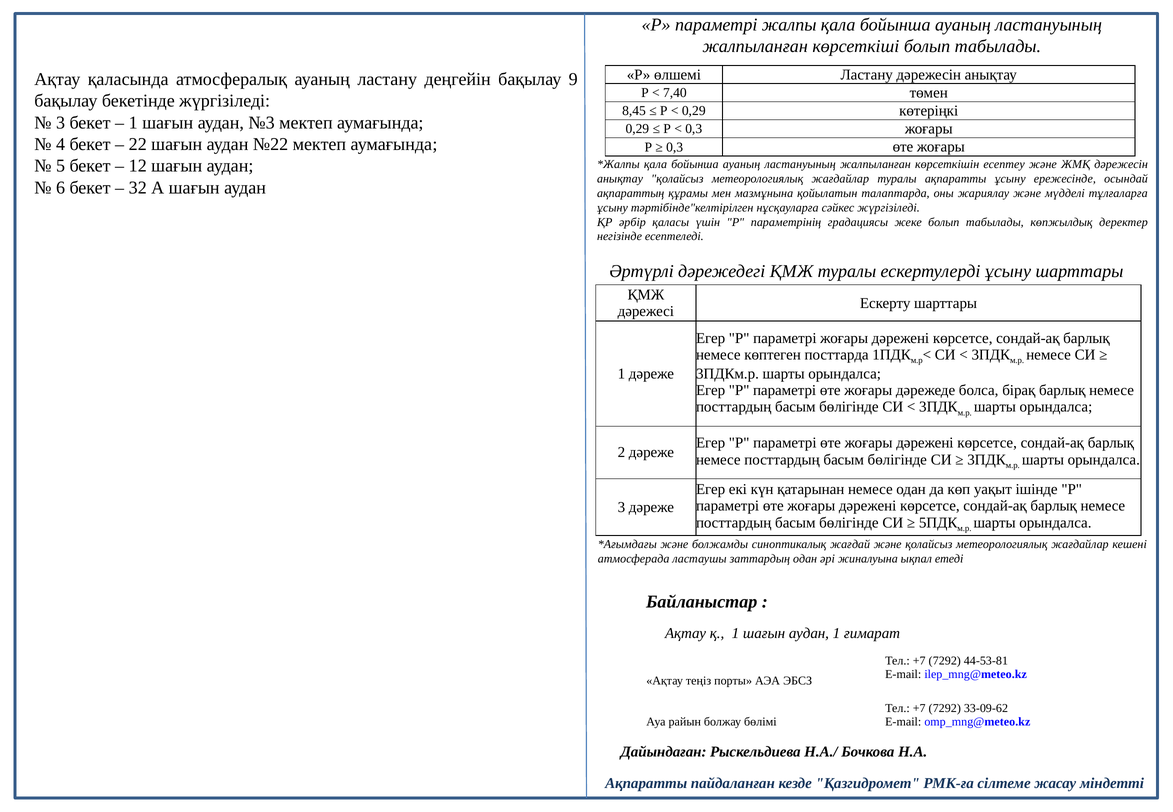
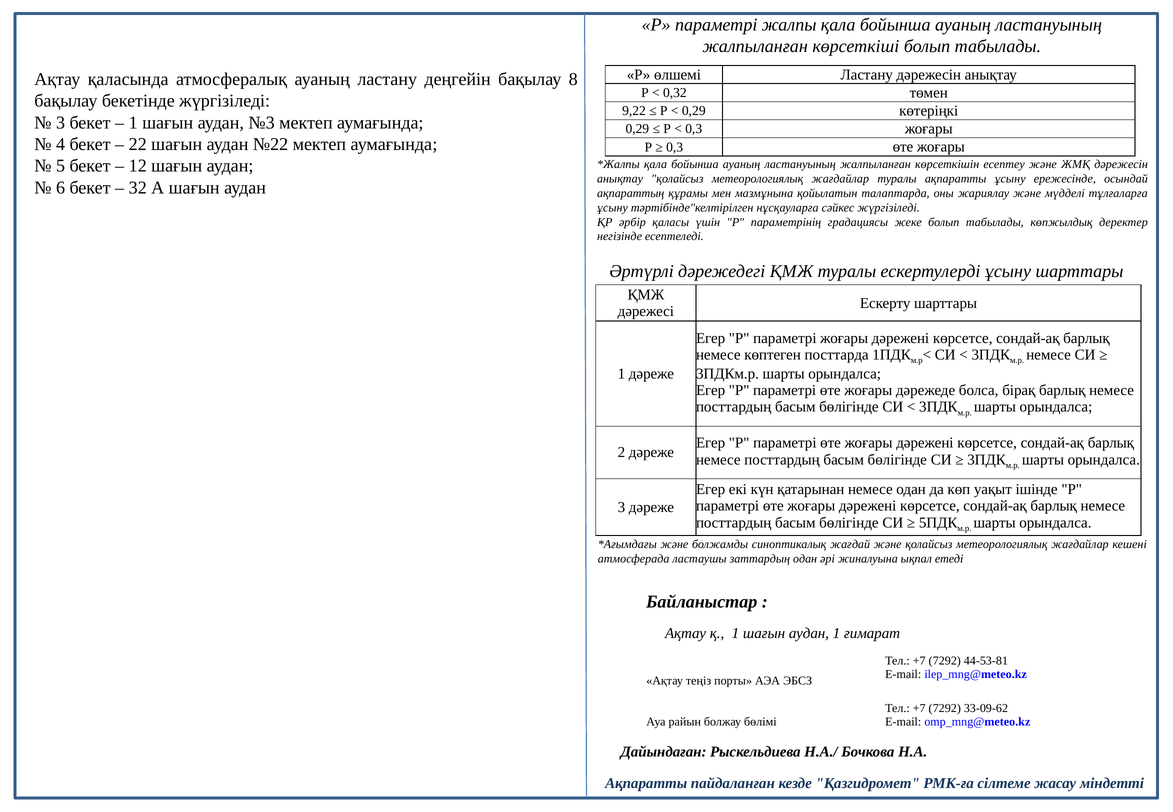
9: 9 -> 8
7,40: 7,40 -> 0,32
8,45: 8,45 -> 9,22
